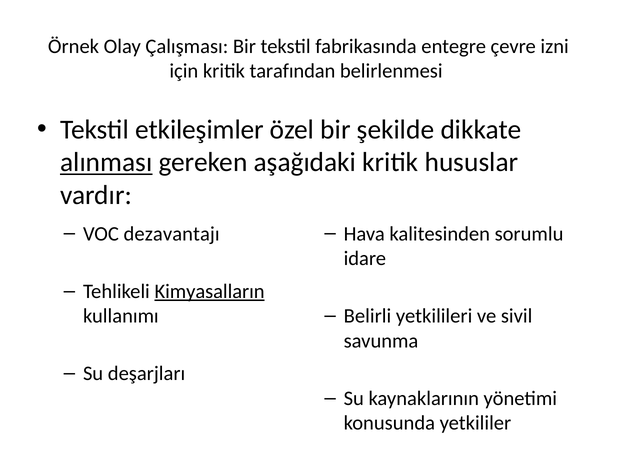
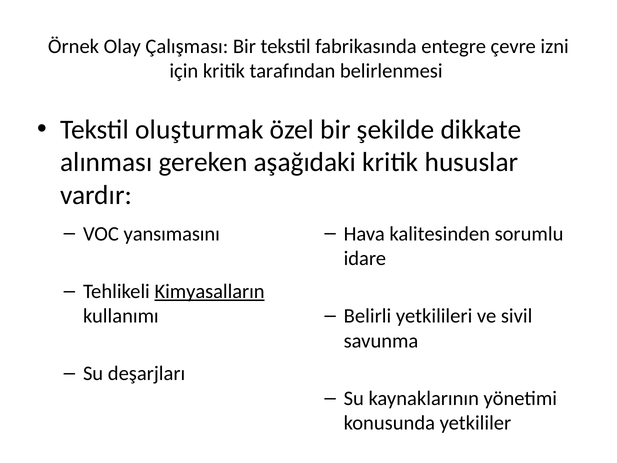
etkileşimler: etkileşimler -> oluşturmak
alınması underline: present -> none
dezavantajı: dezavantajı -> yansımasını
